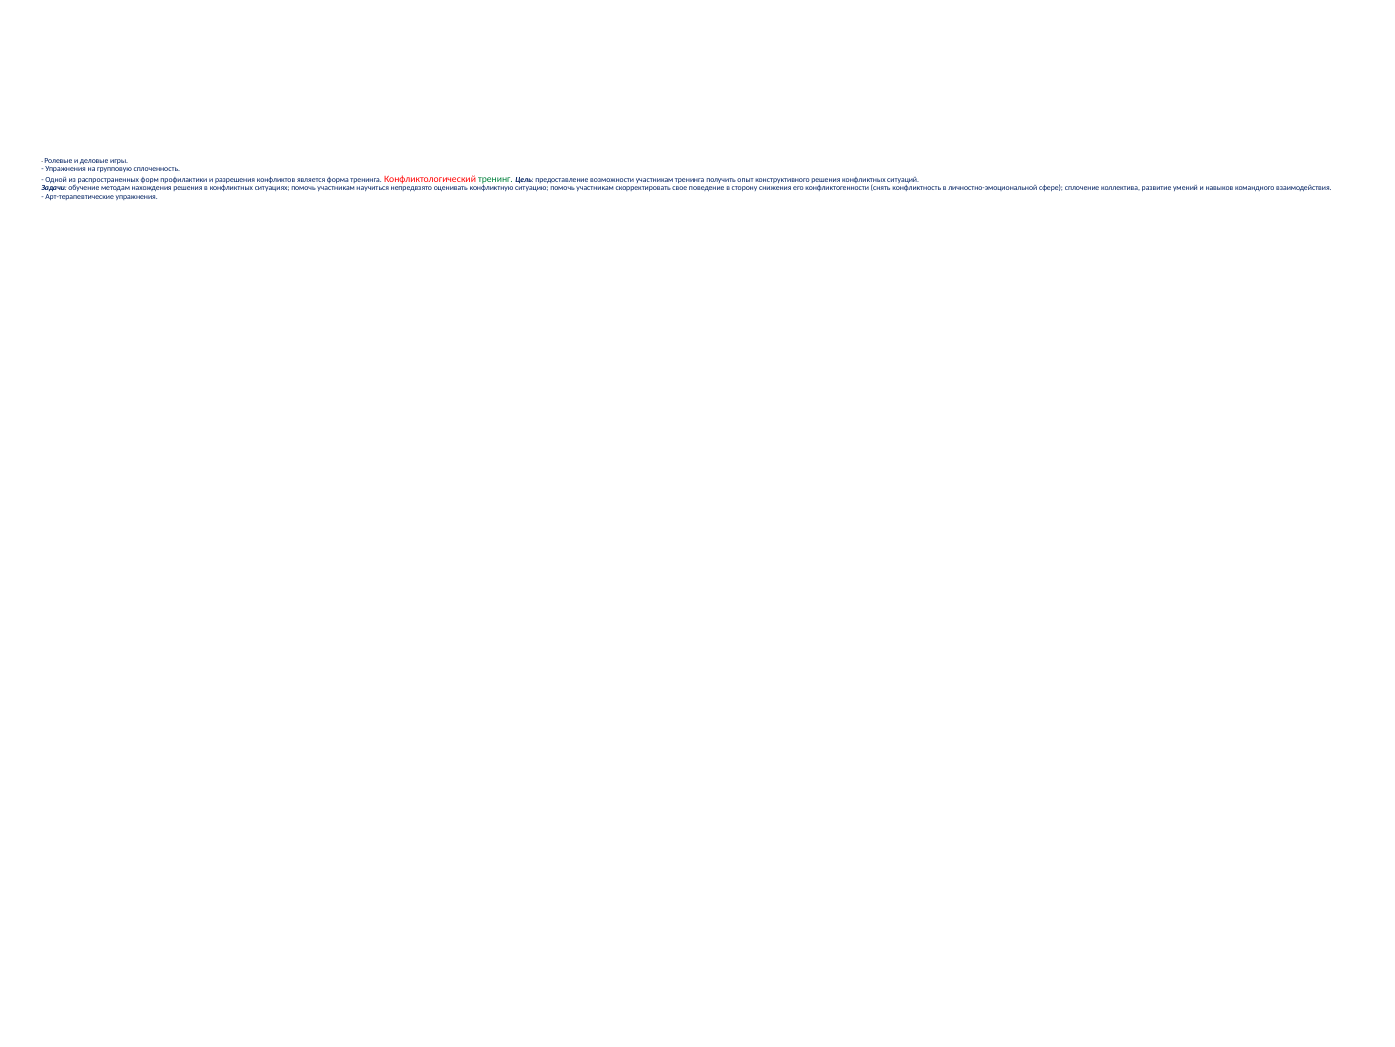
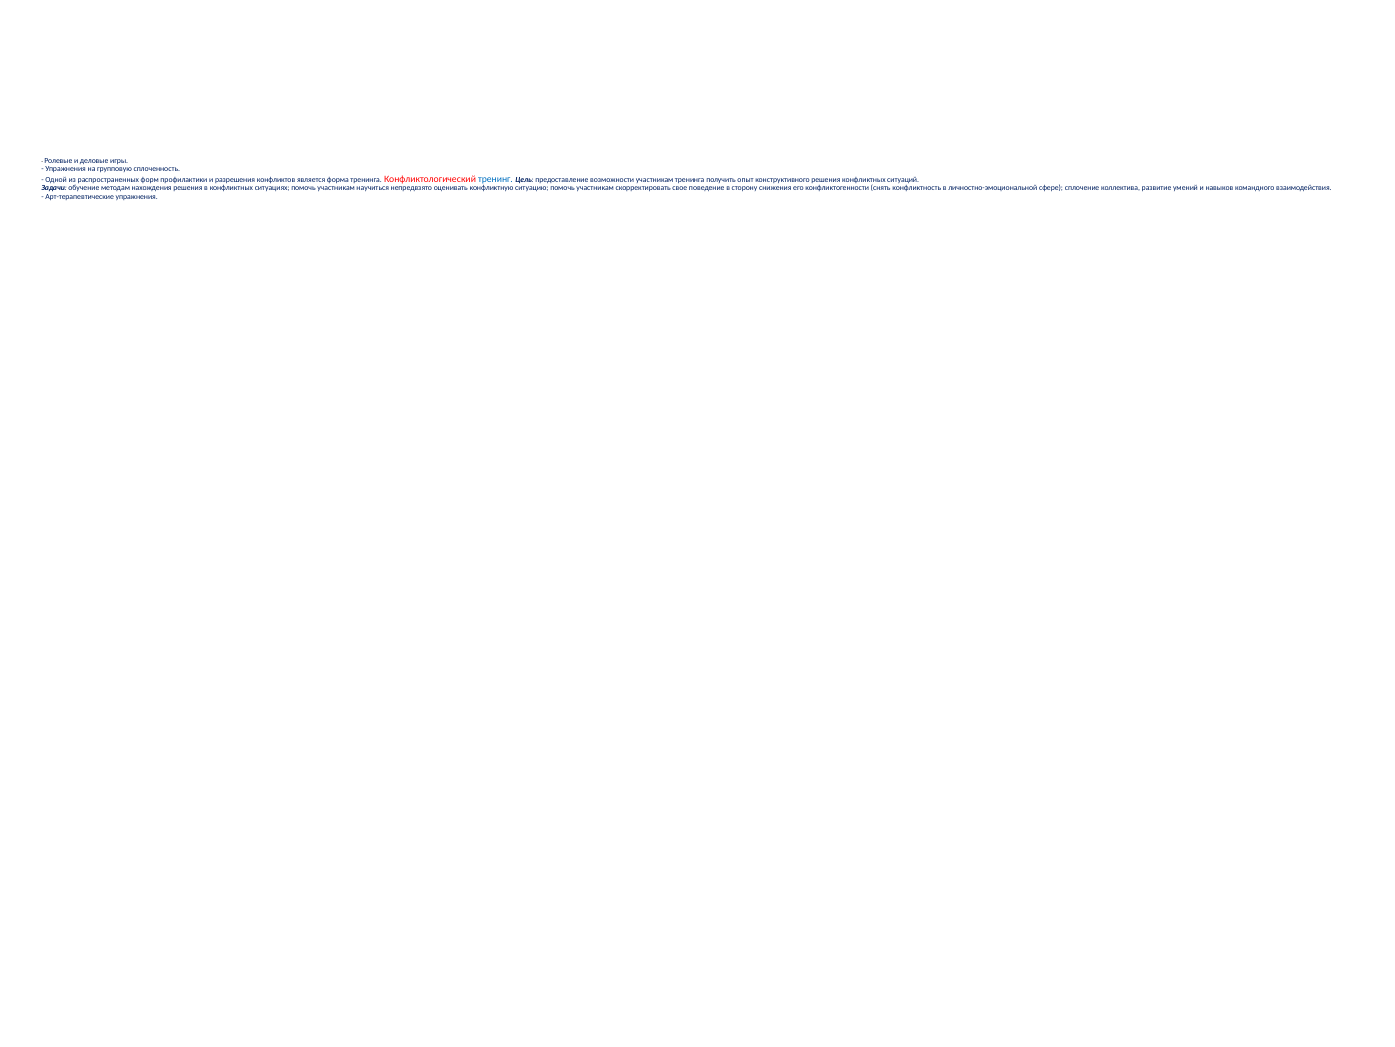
тренинг colour: green -> blue
